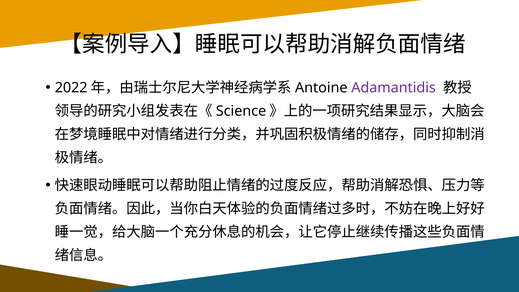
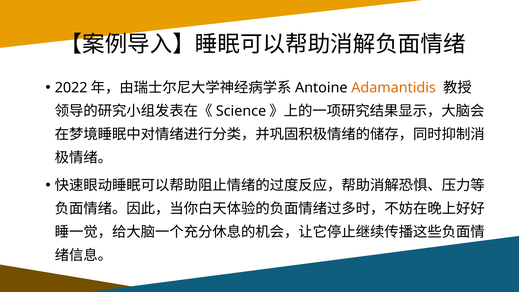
Adamantidis colour: purple -> orange
